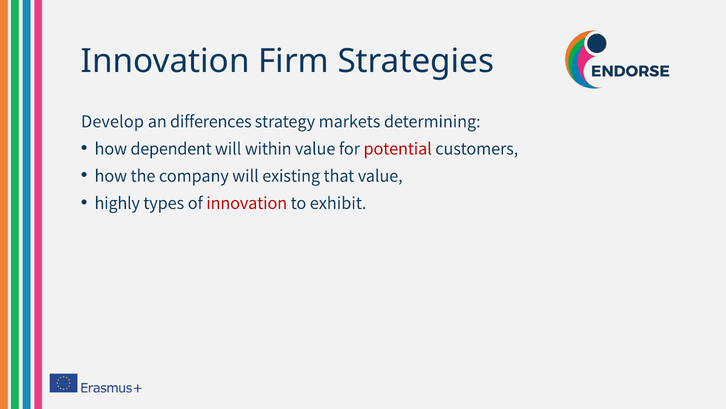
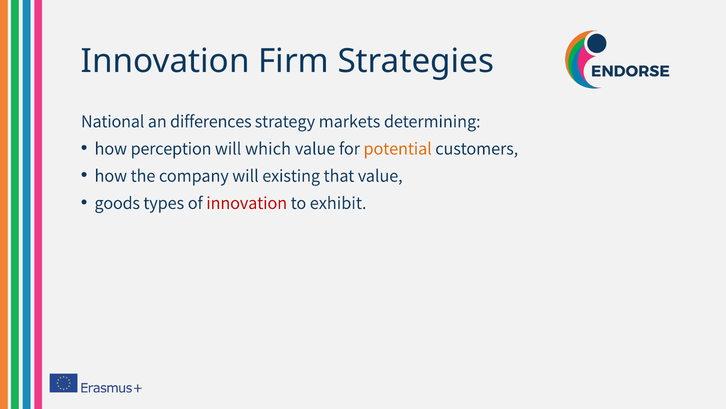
Develop: Develop -> National
dependent: dependent -> perception
within: within -> which
potential colour: red -> orange
highly: highly -> goods
